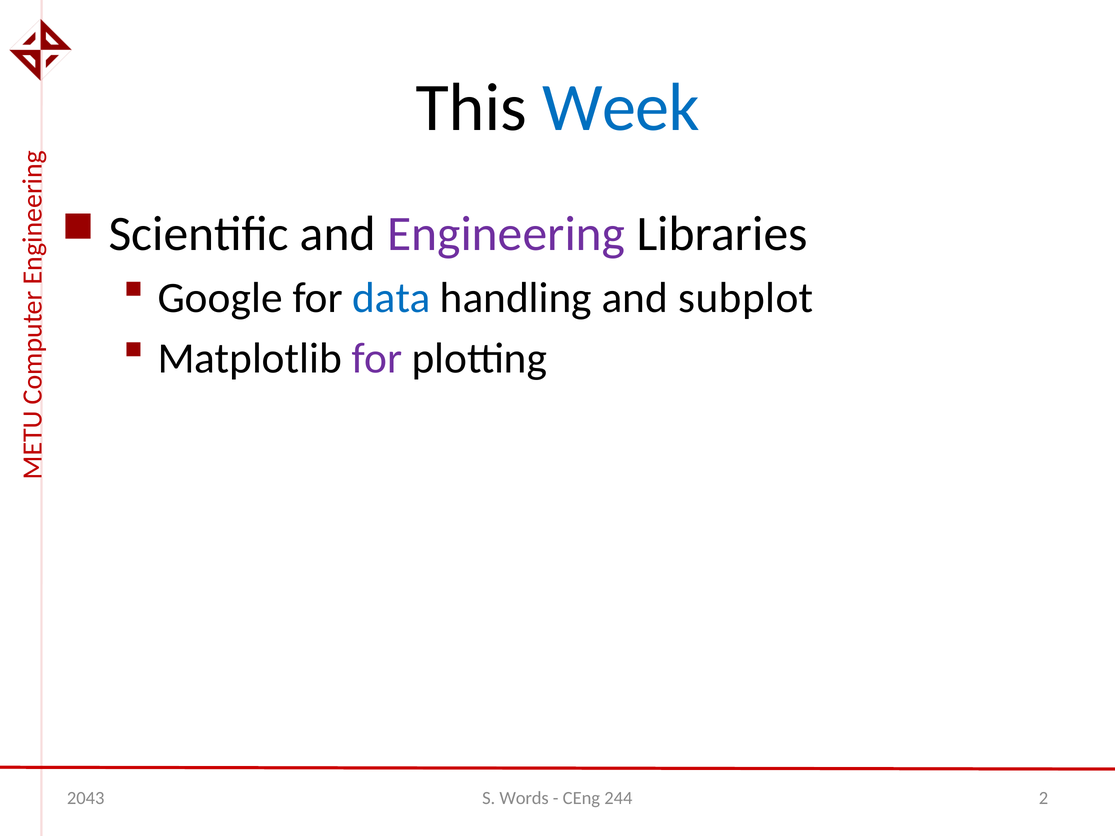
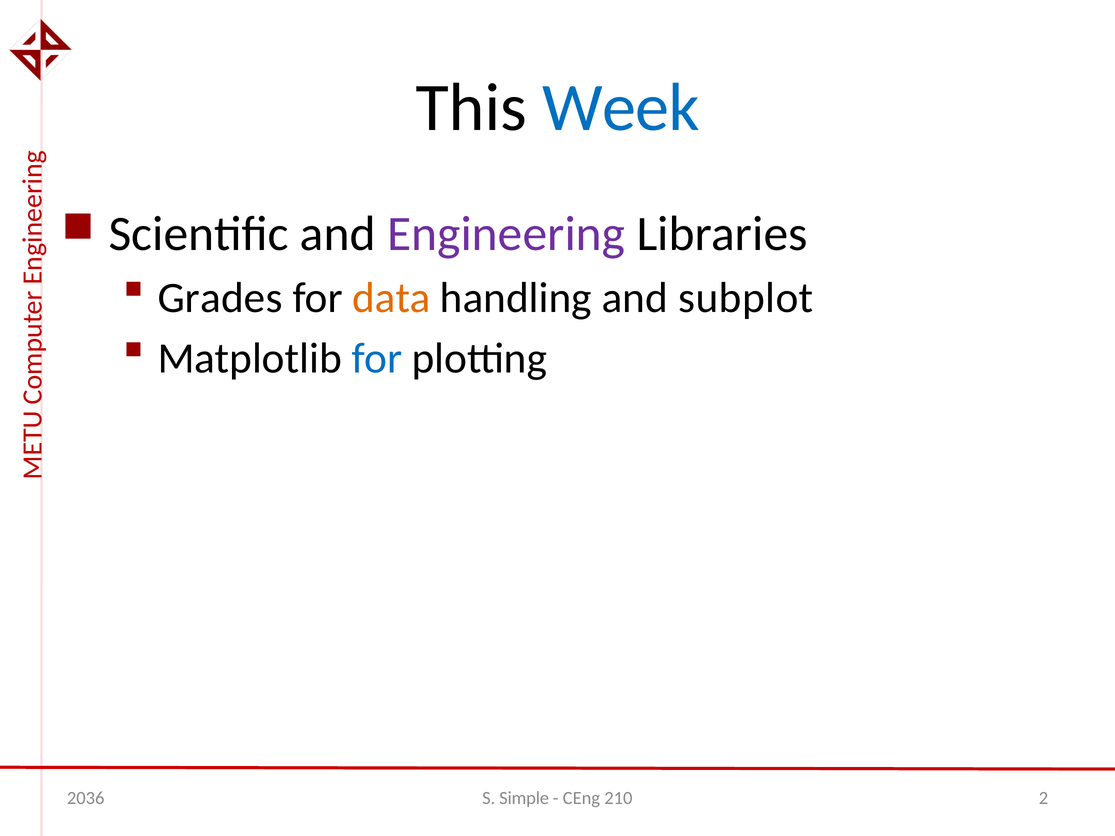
Google: Google -> Grades
data colour: blue -> orange
for at (377, 359) colour: purple -> blue
2043: 2043 -> 2036
Words: Words -> Simple
244: 244 -> 210
